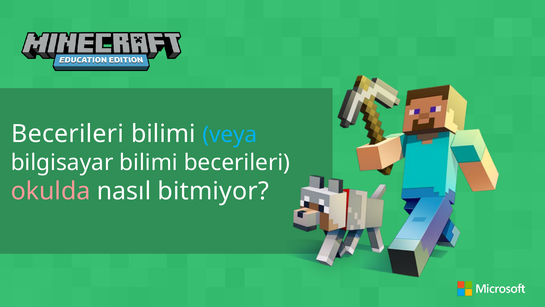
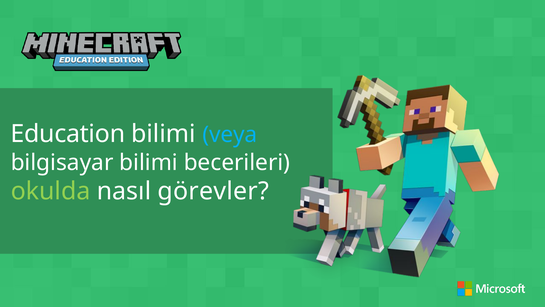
Becerileri at (68, 134): Becerileri -> Education
okulda colour: pink -> light green
bitmiyor: bitmiyor -> görevler
